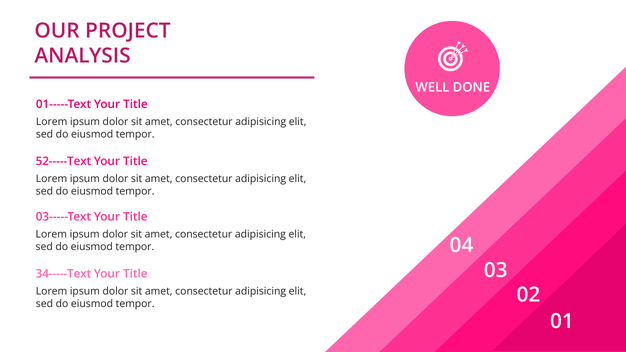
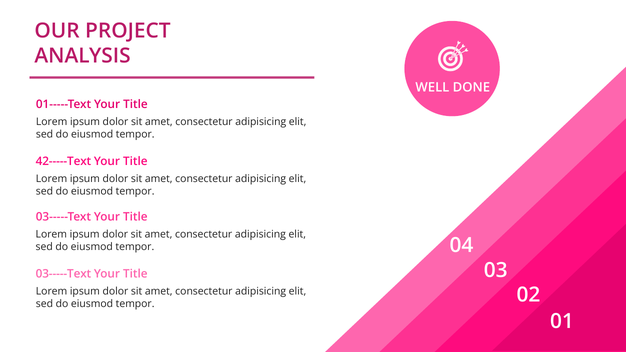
52-----Text: 52-----Text -> 42-----Text
34-----Text at (63, 274): 34-----Text -> 03-----Text
